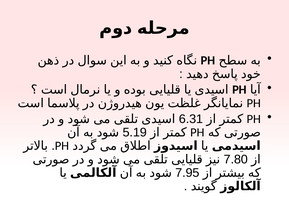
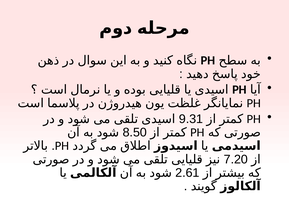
6.31: 6.31 -> 9.31
5.19: 5.19 -> 8.50
7.80: 7.80 -> 7.20
7.95: 7.95 -> 2.61
